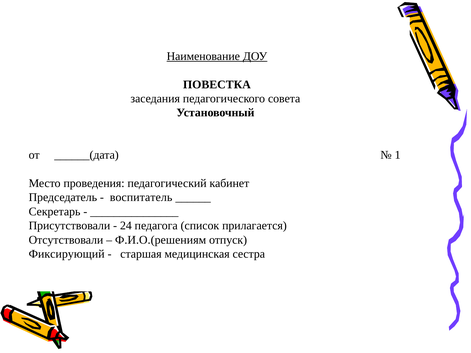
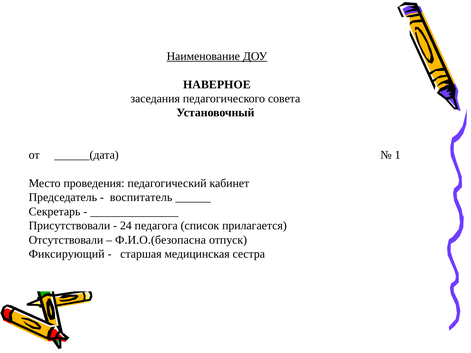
ПОВЕСТКА: ПОВЕСТКА -> НАВЕРНОЕ
Ф.И.О.(решениям: Ф.И.О.(решениям -> Ф.И.О.(безопасна
